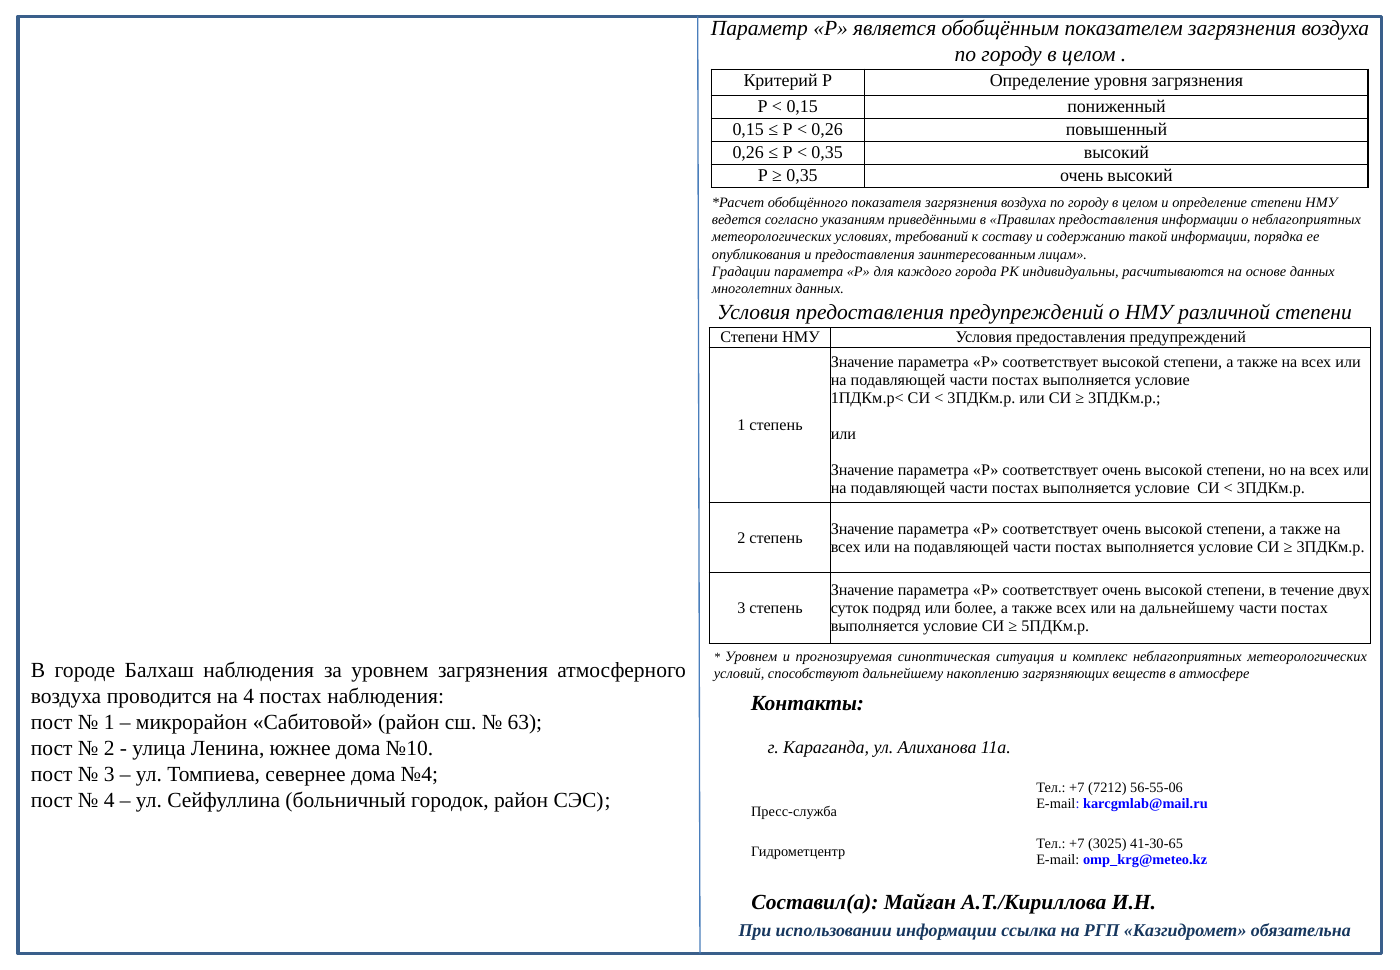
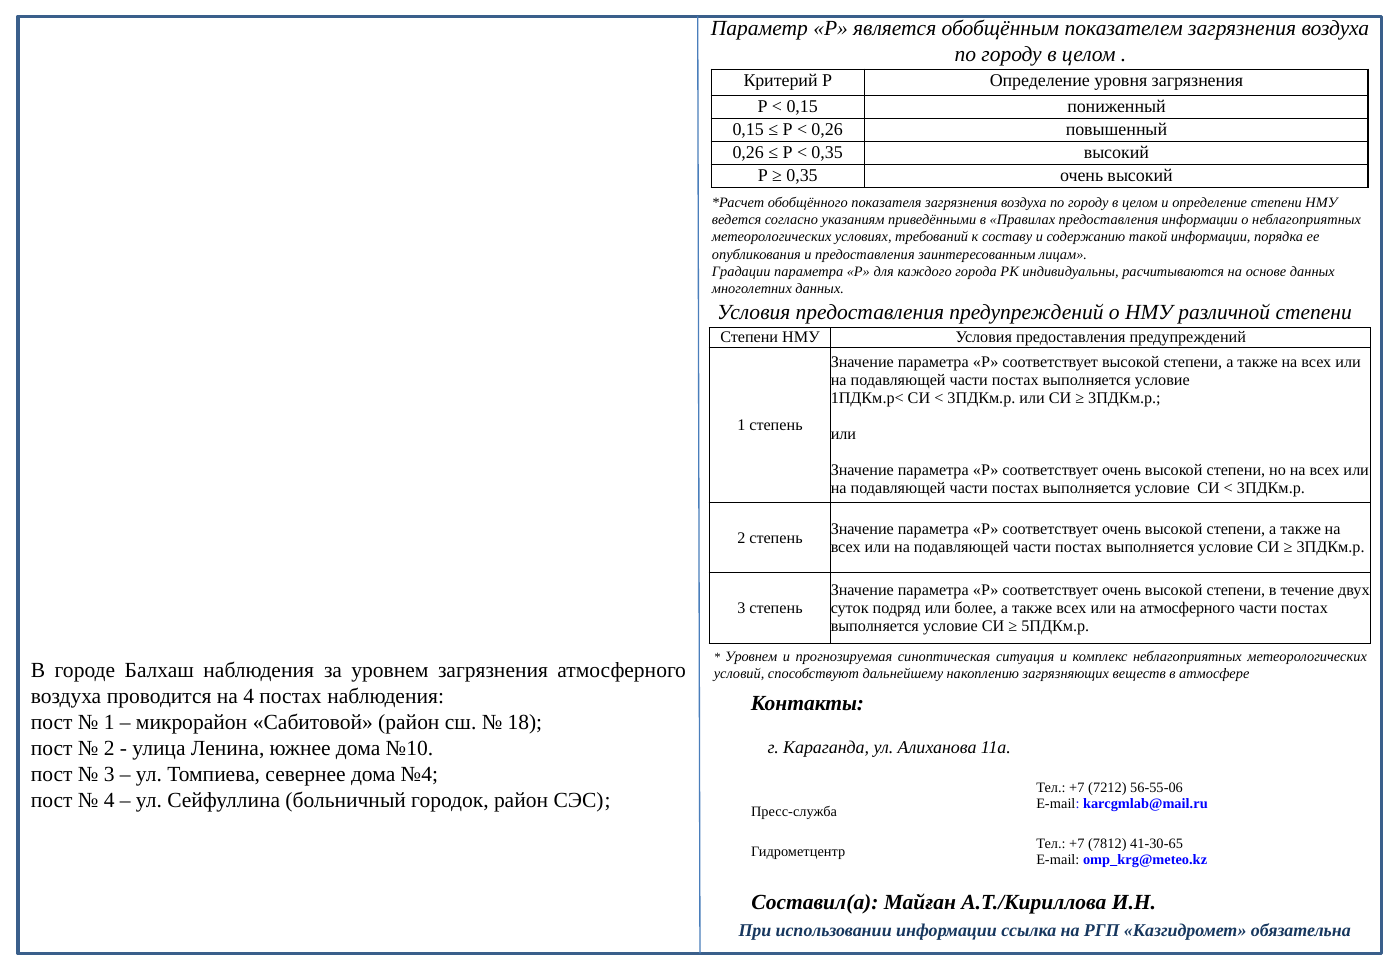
на дальнейшему: дальнейшему -> атмосферного
63: 63 -> 18
3025: 3025 -> 7812
